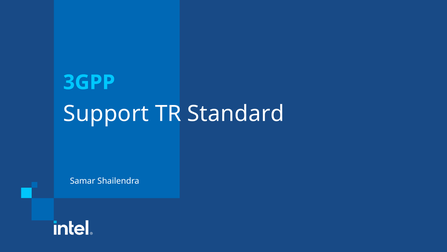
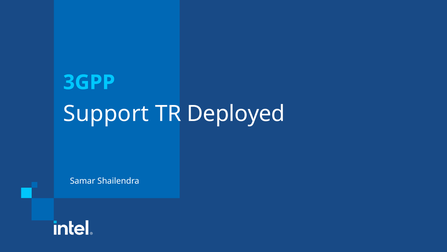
Standard: Standard -> Deployed
